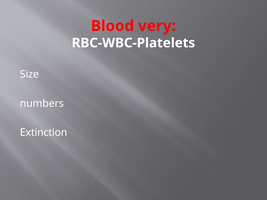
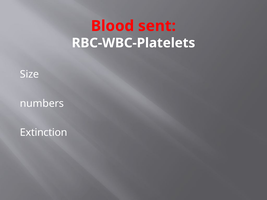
very: very -> sent
